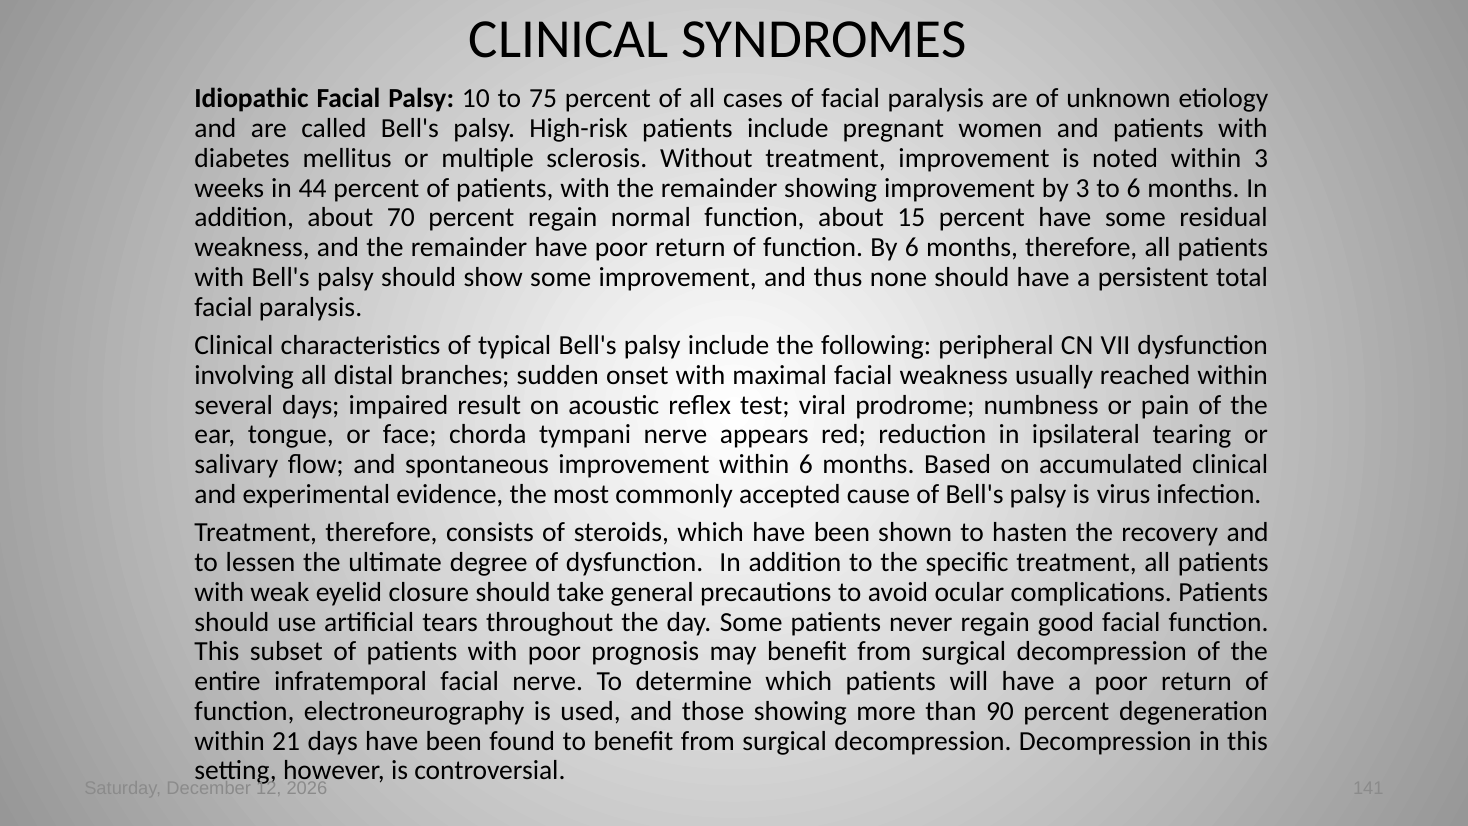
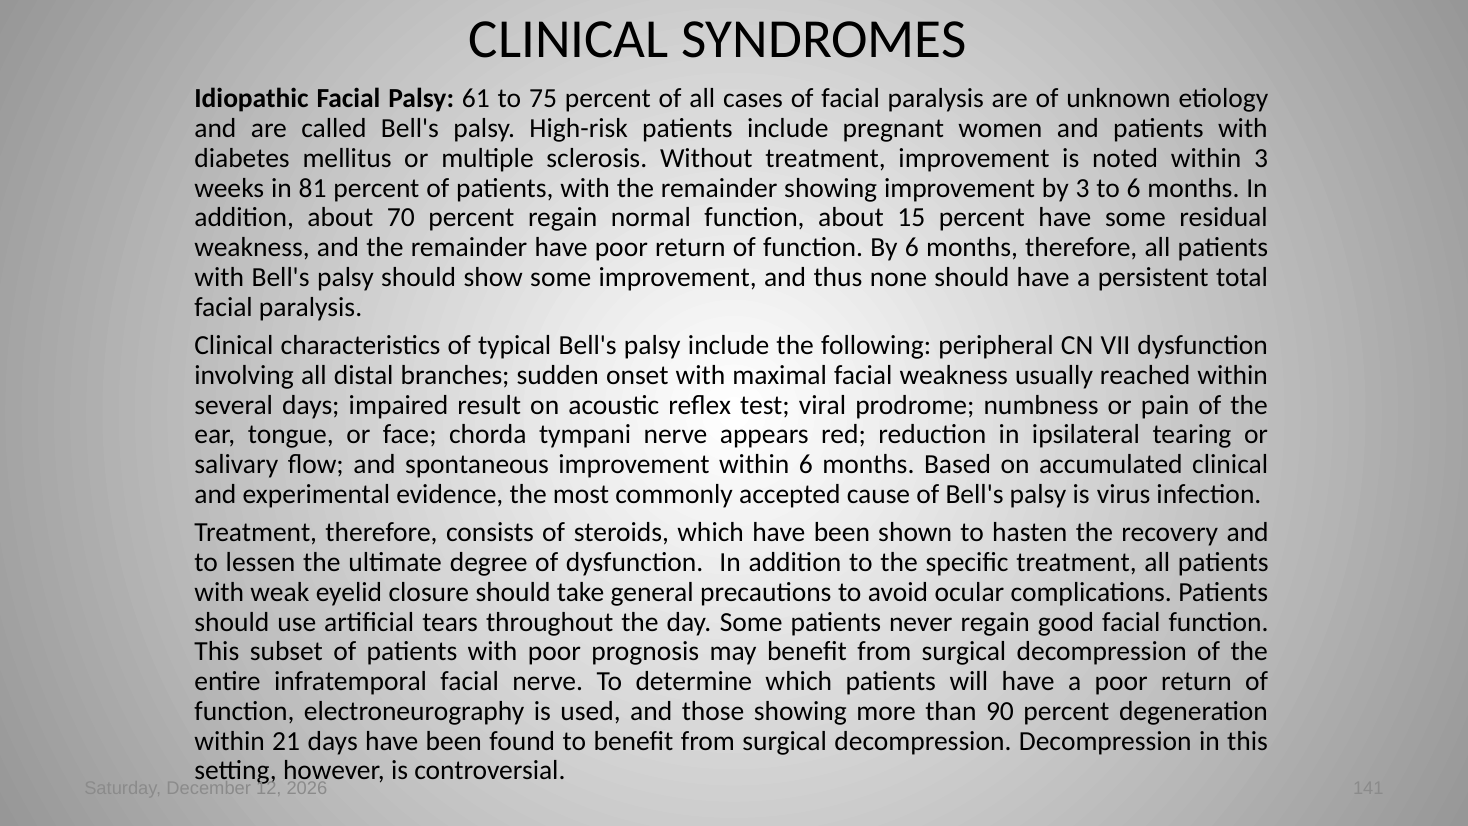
10: 10 -> 61
44: 44 -> 81
